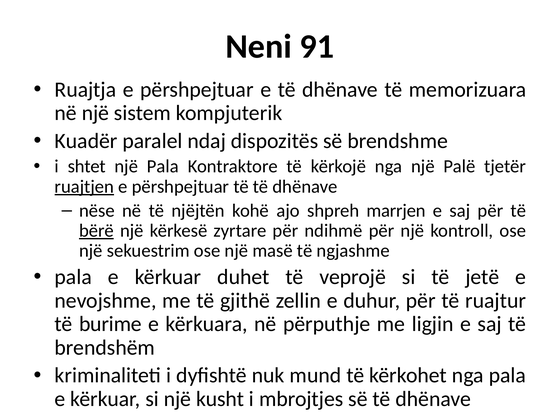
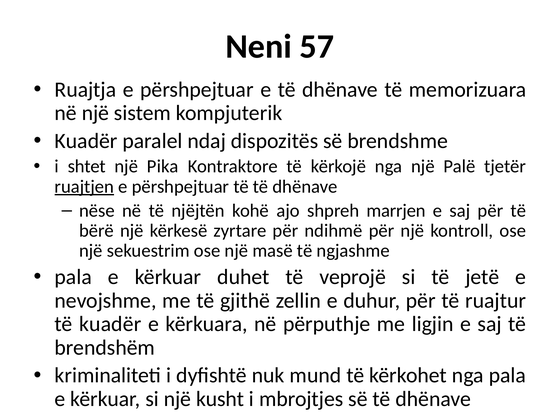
91: 91 -> 57
një Pala: Pala -> Pika
bërë underline: present -> none
të burime: burime -> kuadër
